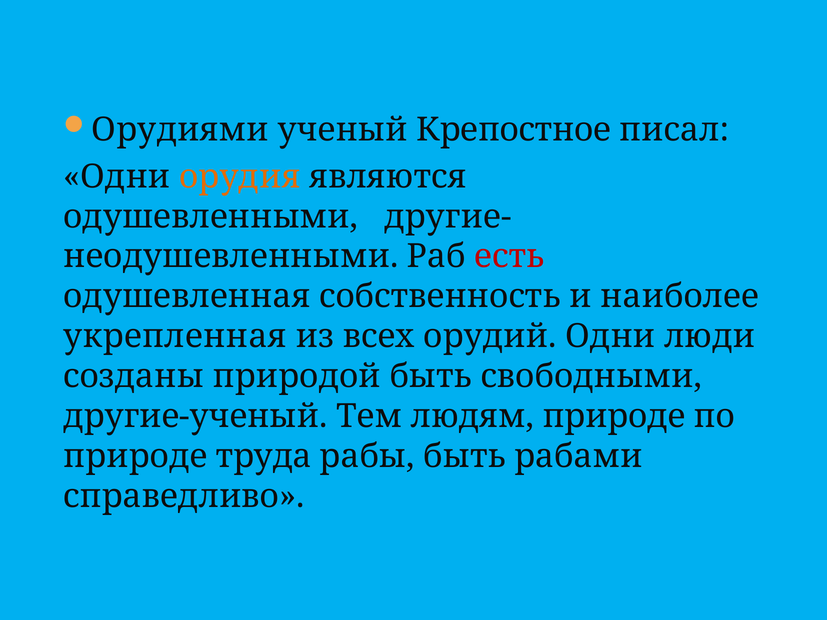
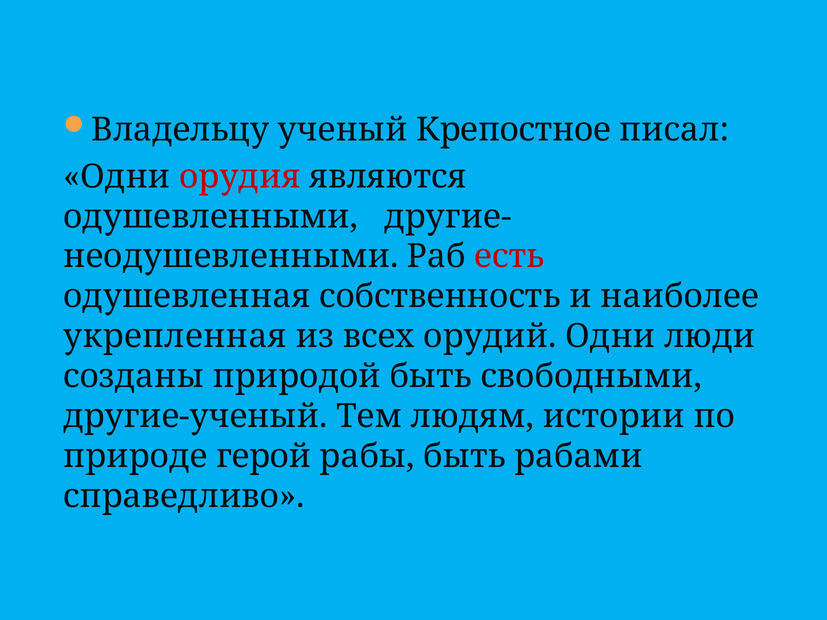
Орудиями: Орудиями -> Владельцу
орудия colour: orange -> red
людям природе: природе -> истории
труда: труда -> герой
